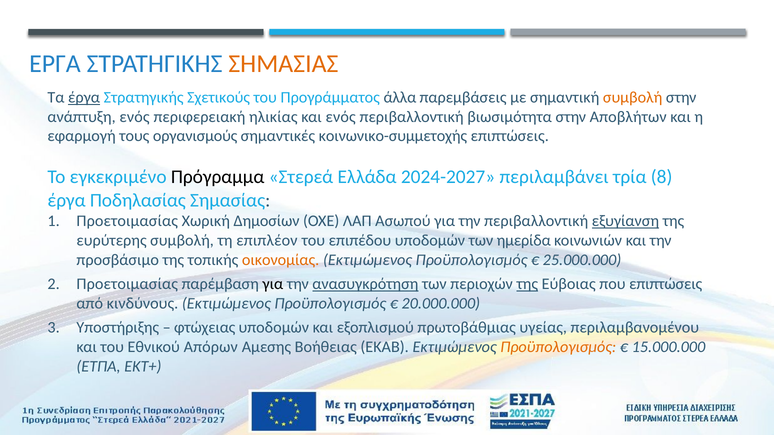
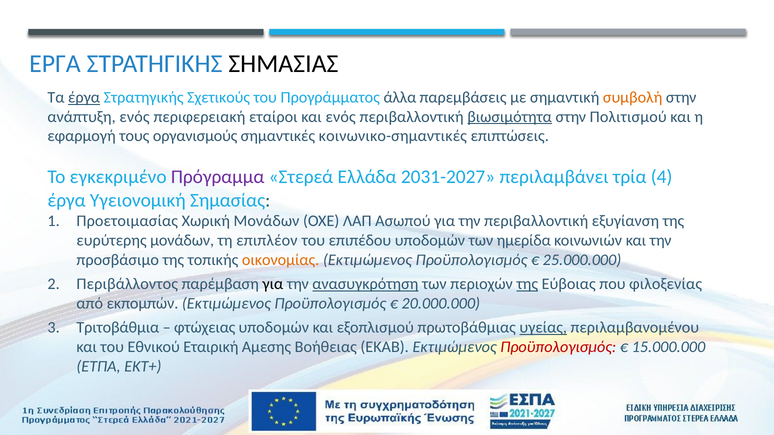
ΣΗΜΑΣΙΑΣ colour: orange -> black
ηλικίας: ηλικίας -> εταίροι
βιωσιμότητα underline: none -> present
Αποβλήτων: Αποβλήτων -> Πολιτισμού
κοινωνικο-συμμετοχής: κοινωνικο-συμμετοχής -> κοινωνικο-σημαντικές
Πρόγραμμα colour: black -> purple
2024-2027: 2024-2027 -> 2031-2027
8: 8 -> 4
Ποδηλασίας: Ποδηλασίας -> Υγειονομική
Χωρική Δημοσίων: Δημοσίων -> Μονάδων
εξυγίανση underline: present -> none
ευρύτερης συμβολή: συμβολή -> μονάδων
Προετοιμασίας at (127, 284): Προετοιμασίας -> Περιβάλλοντος
που επιπτώσεις: επιπτώσεις -> φιλοξενίας
κινδύνους: κινδύνους -> εκπομπών
Υποστήριξης: Υποστήριξης -> Τριτοβάθμια
υγείας underline: none -> present
Απόρων: Απόρων -> Εταιρική
Προϋπολογισμός at (558, 347) colour: orange -> red
